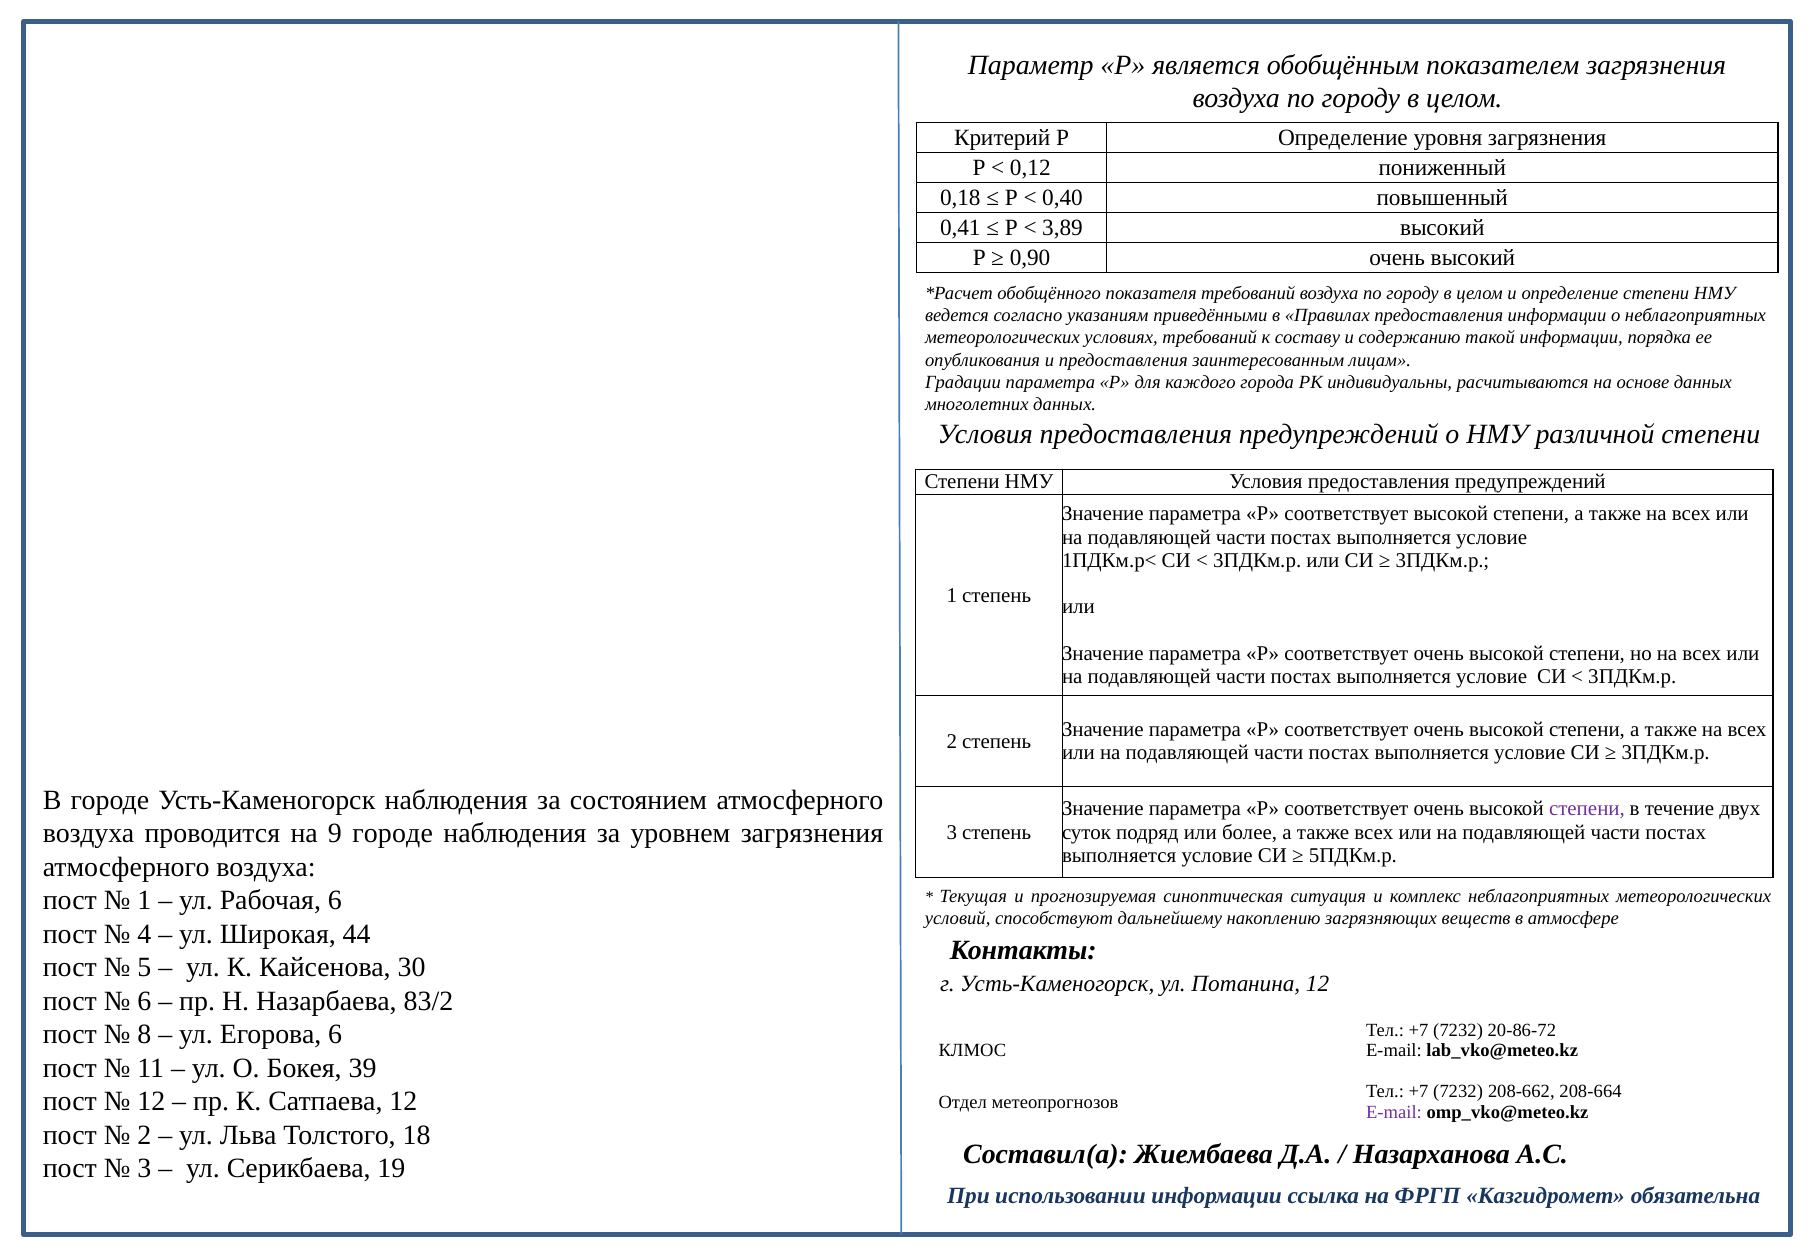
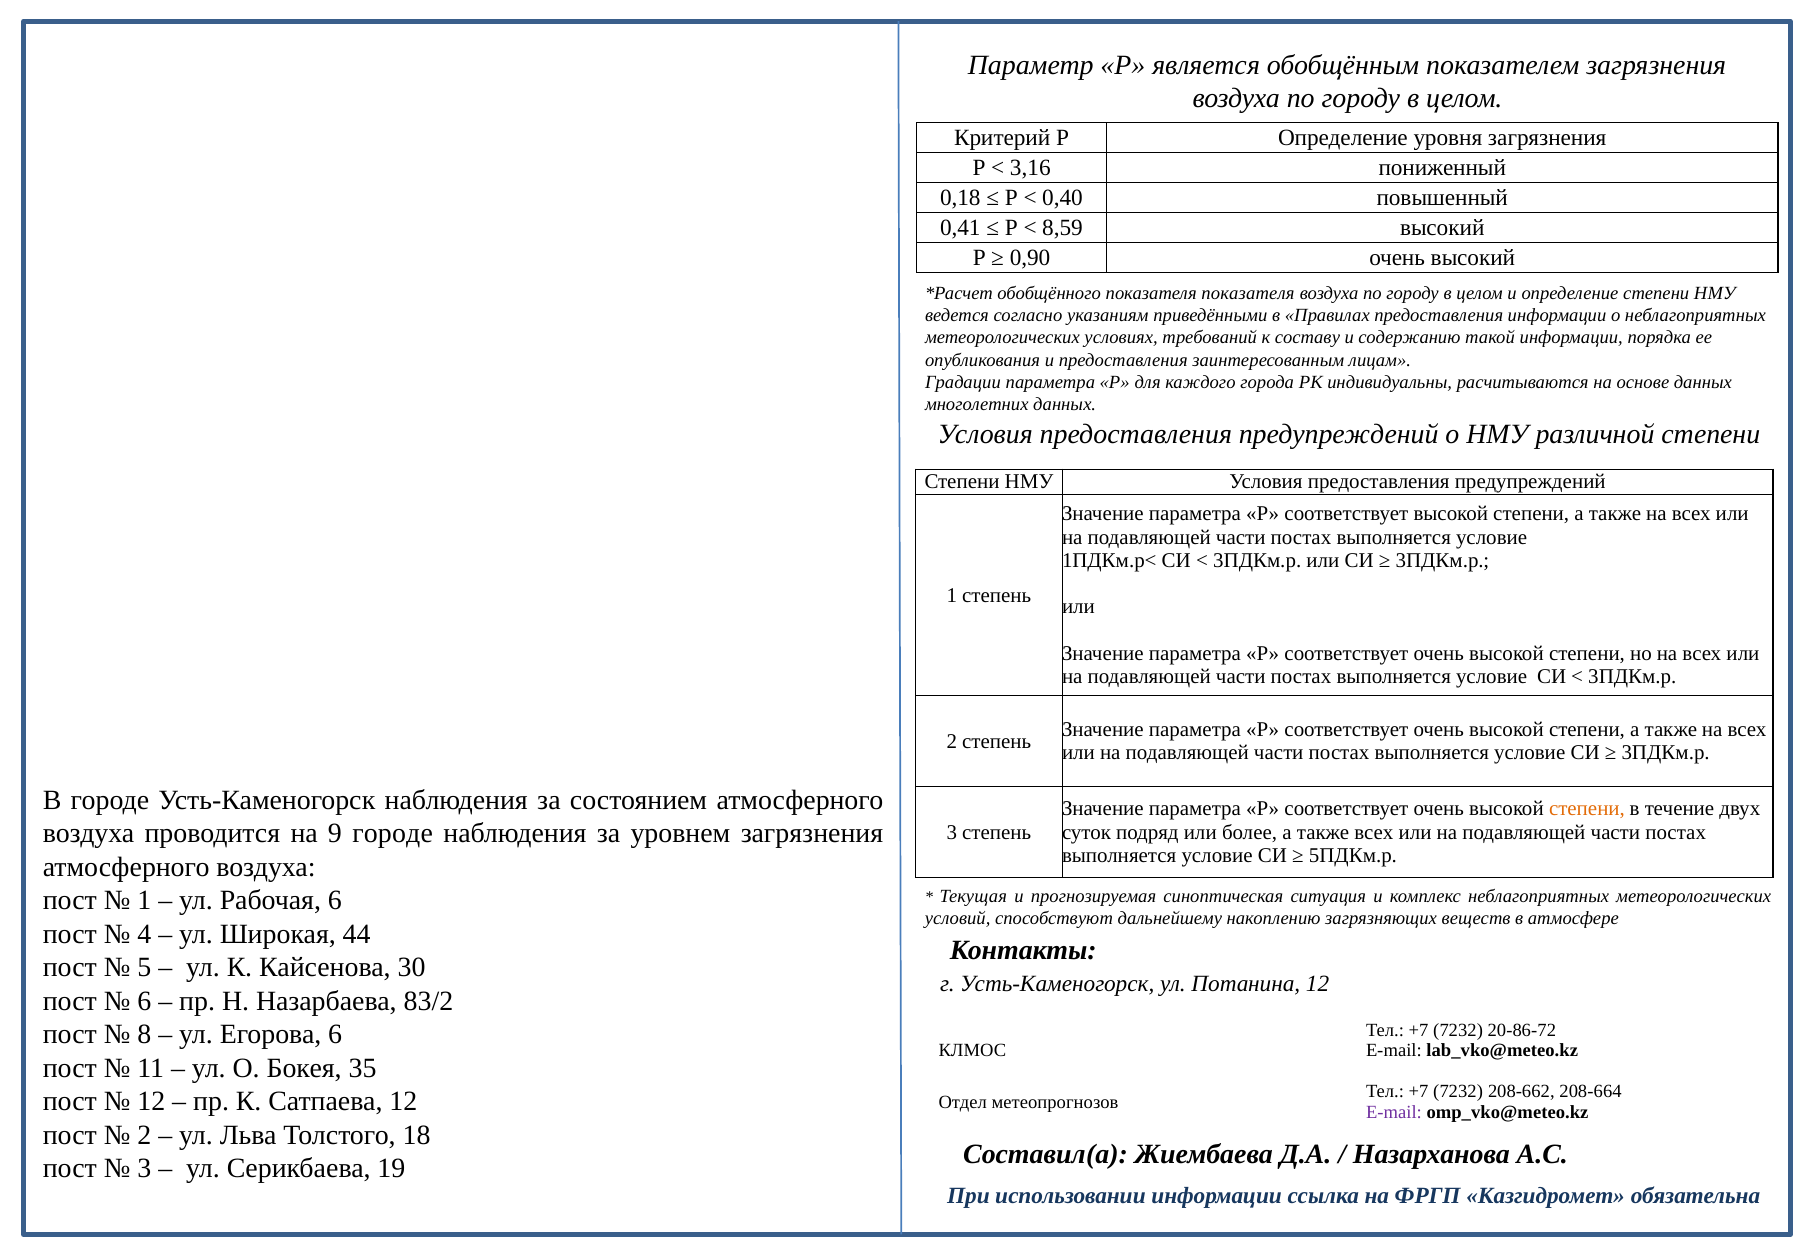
0,12: 0,12 -> 3,16
3,89: 3,89 -> 8,59
показателя требований: требований -> показателя
степени at (1587, 809) colour: purple -> orange
39: 39 -> 35
